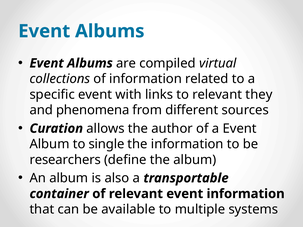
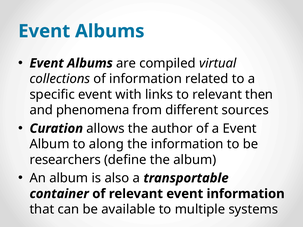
they: they -> then
single: single -> along
